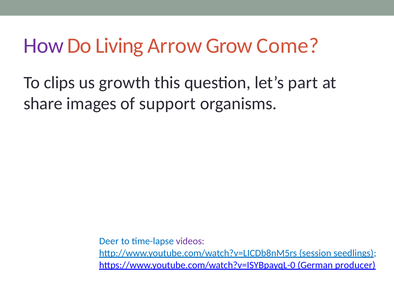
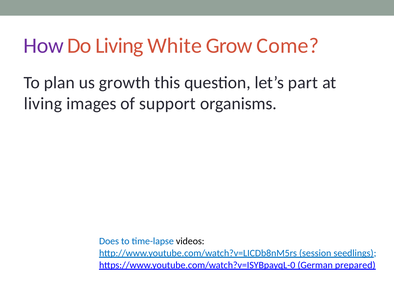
Arrow: Arrow -> White
clips: clips -> plan
share at (43, 104): share -> living
Deer: Deer -> Does
videos colour: purple -> black
producer: producer -> prepared
